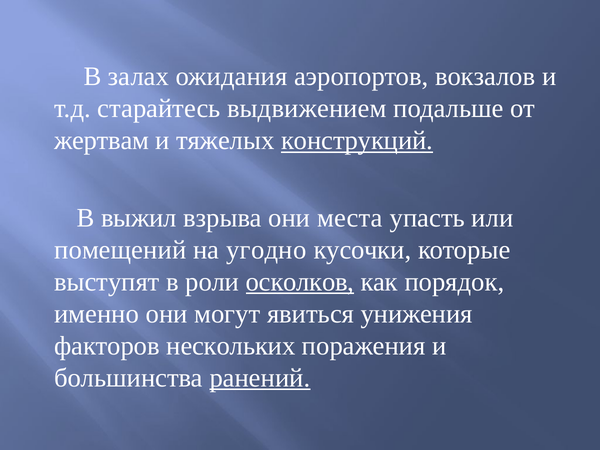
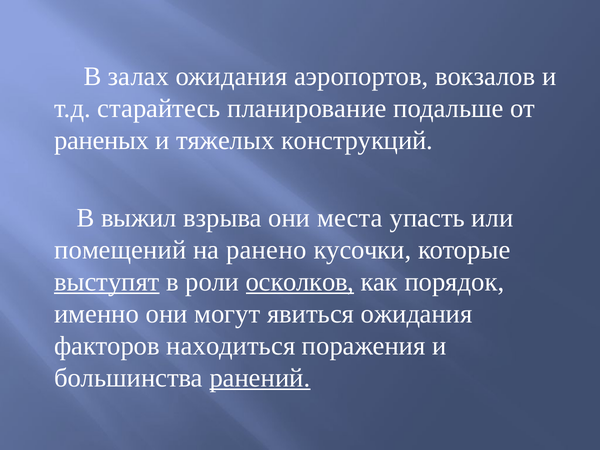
выдвижением: выдвижением -> планирование
жертвам: жертвам -> раненых
конструкций underline: present -> none
угодно: угодно -> ранено
выступят underline: none -> present
явиться унижения: унижения -> ожидания
нескольких: нескольких -> находиться
